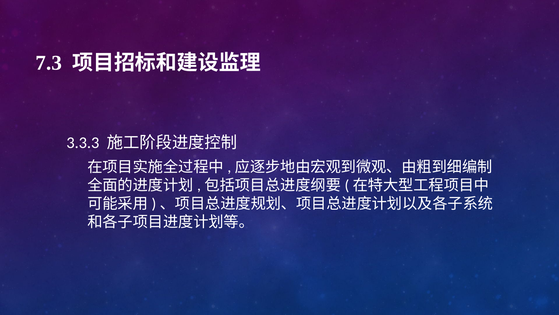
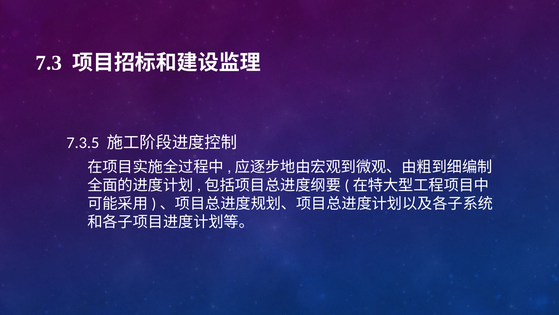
3.3.3: 3.3.3 -> 7.3.5
